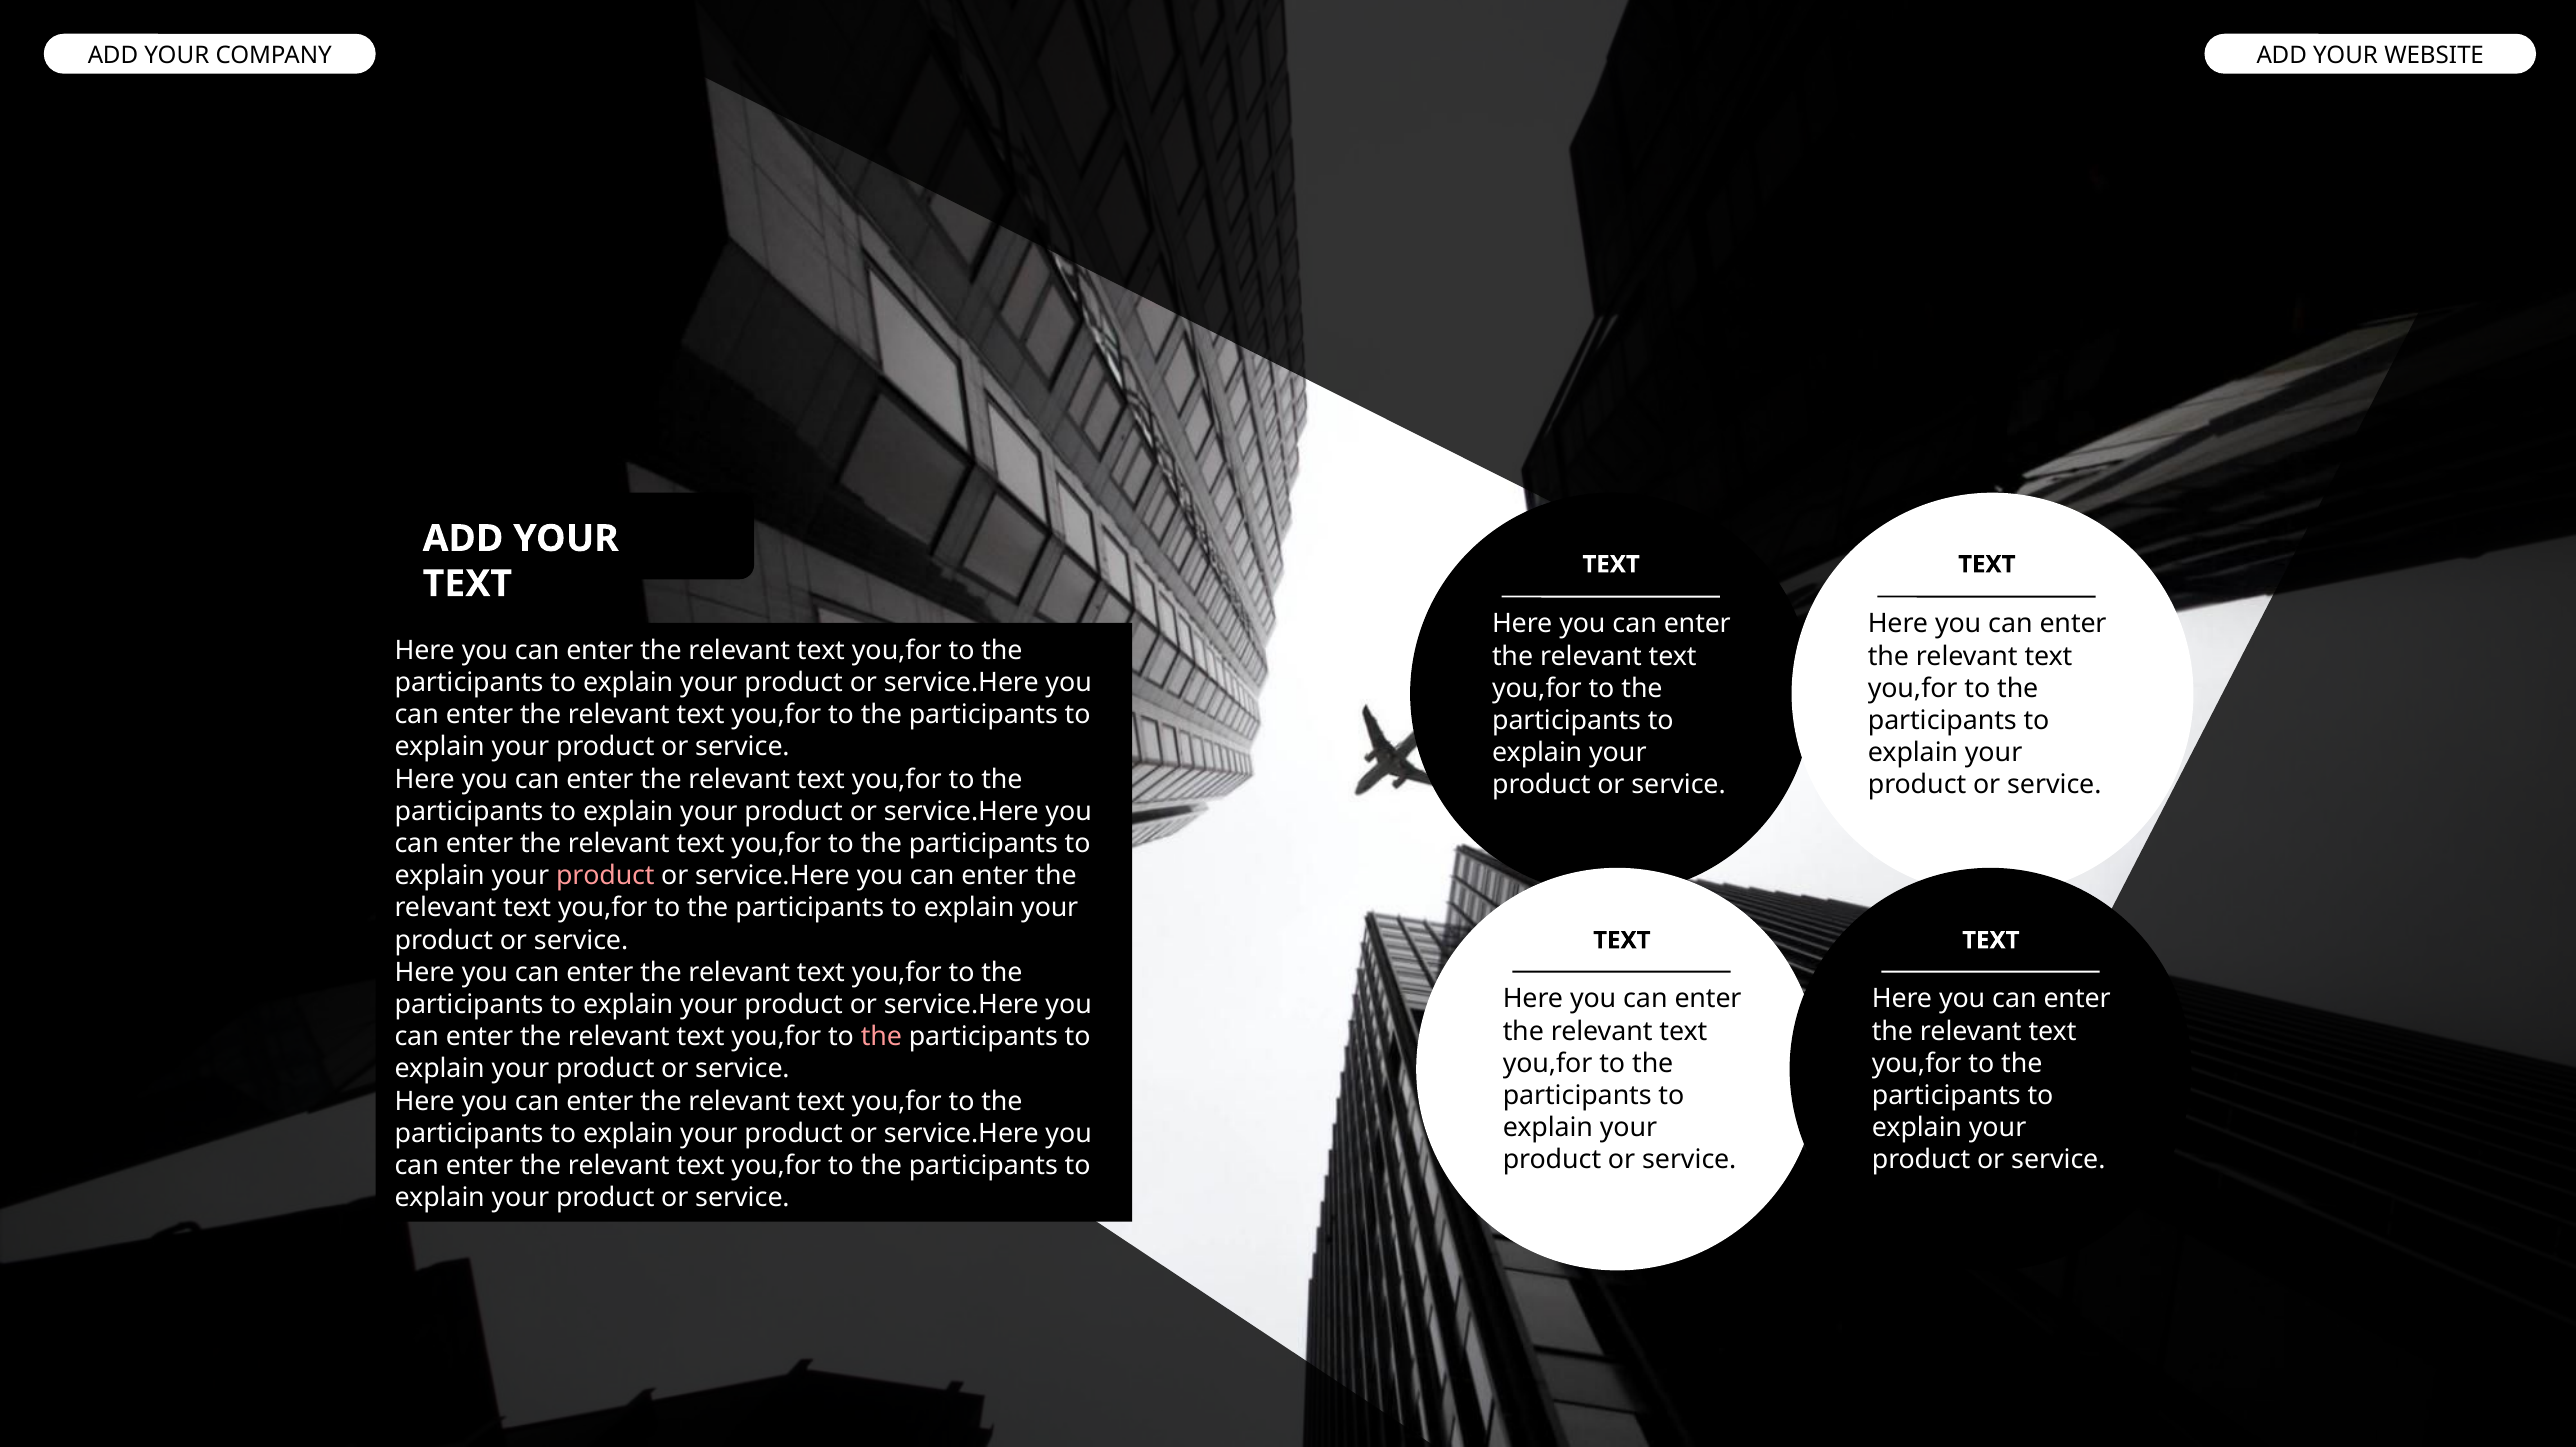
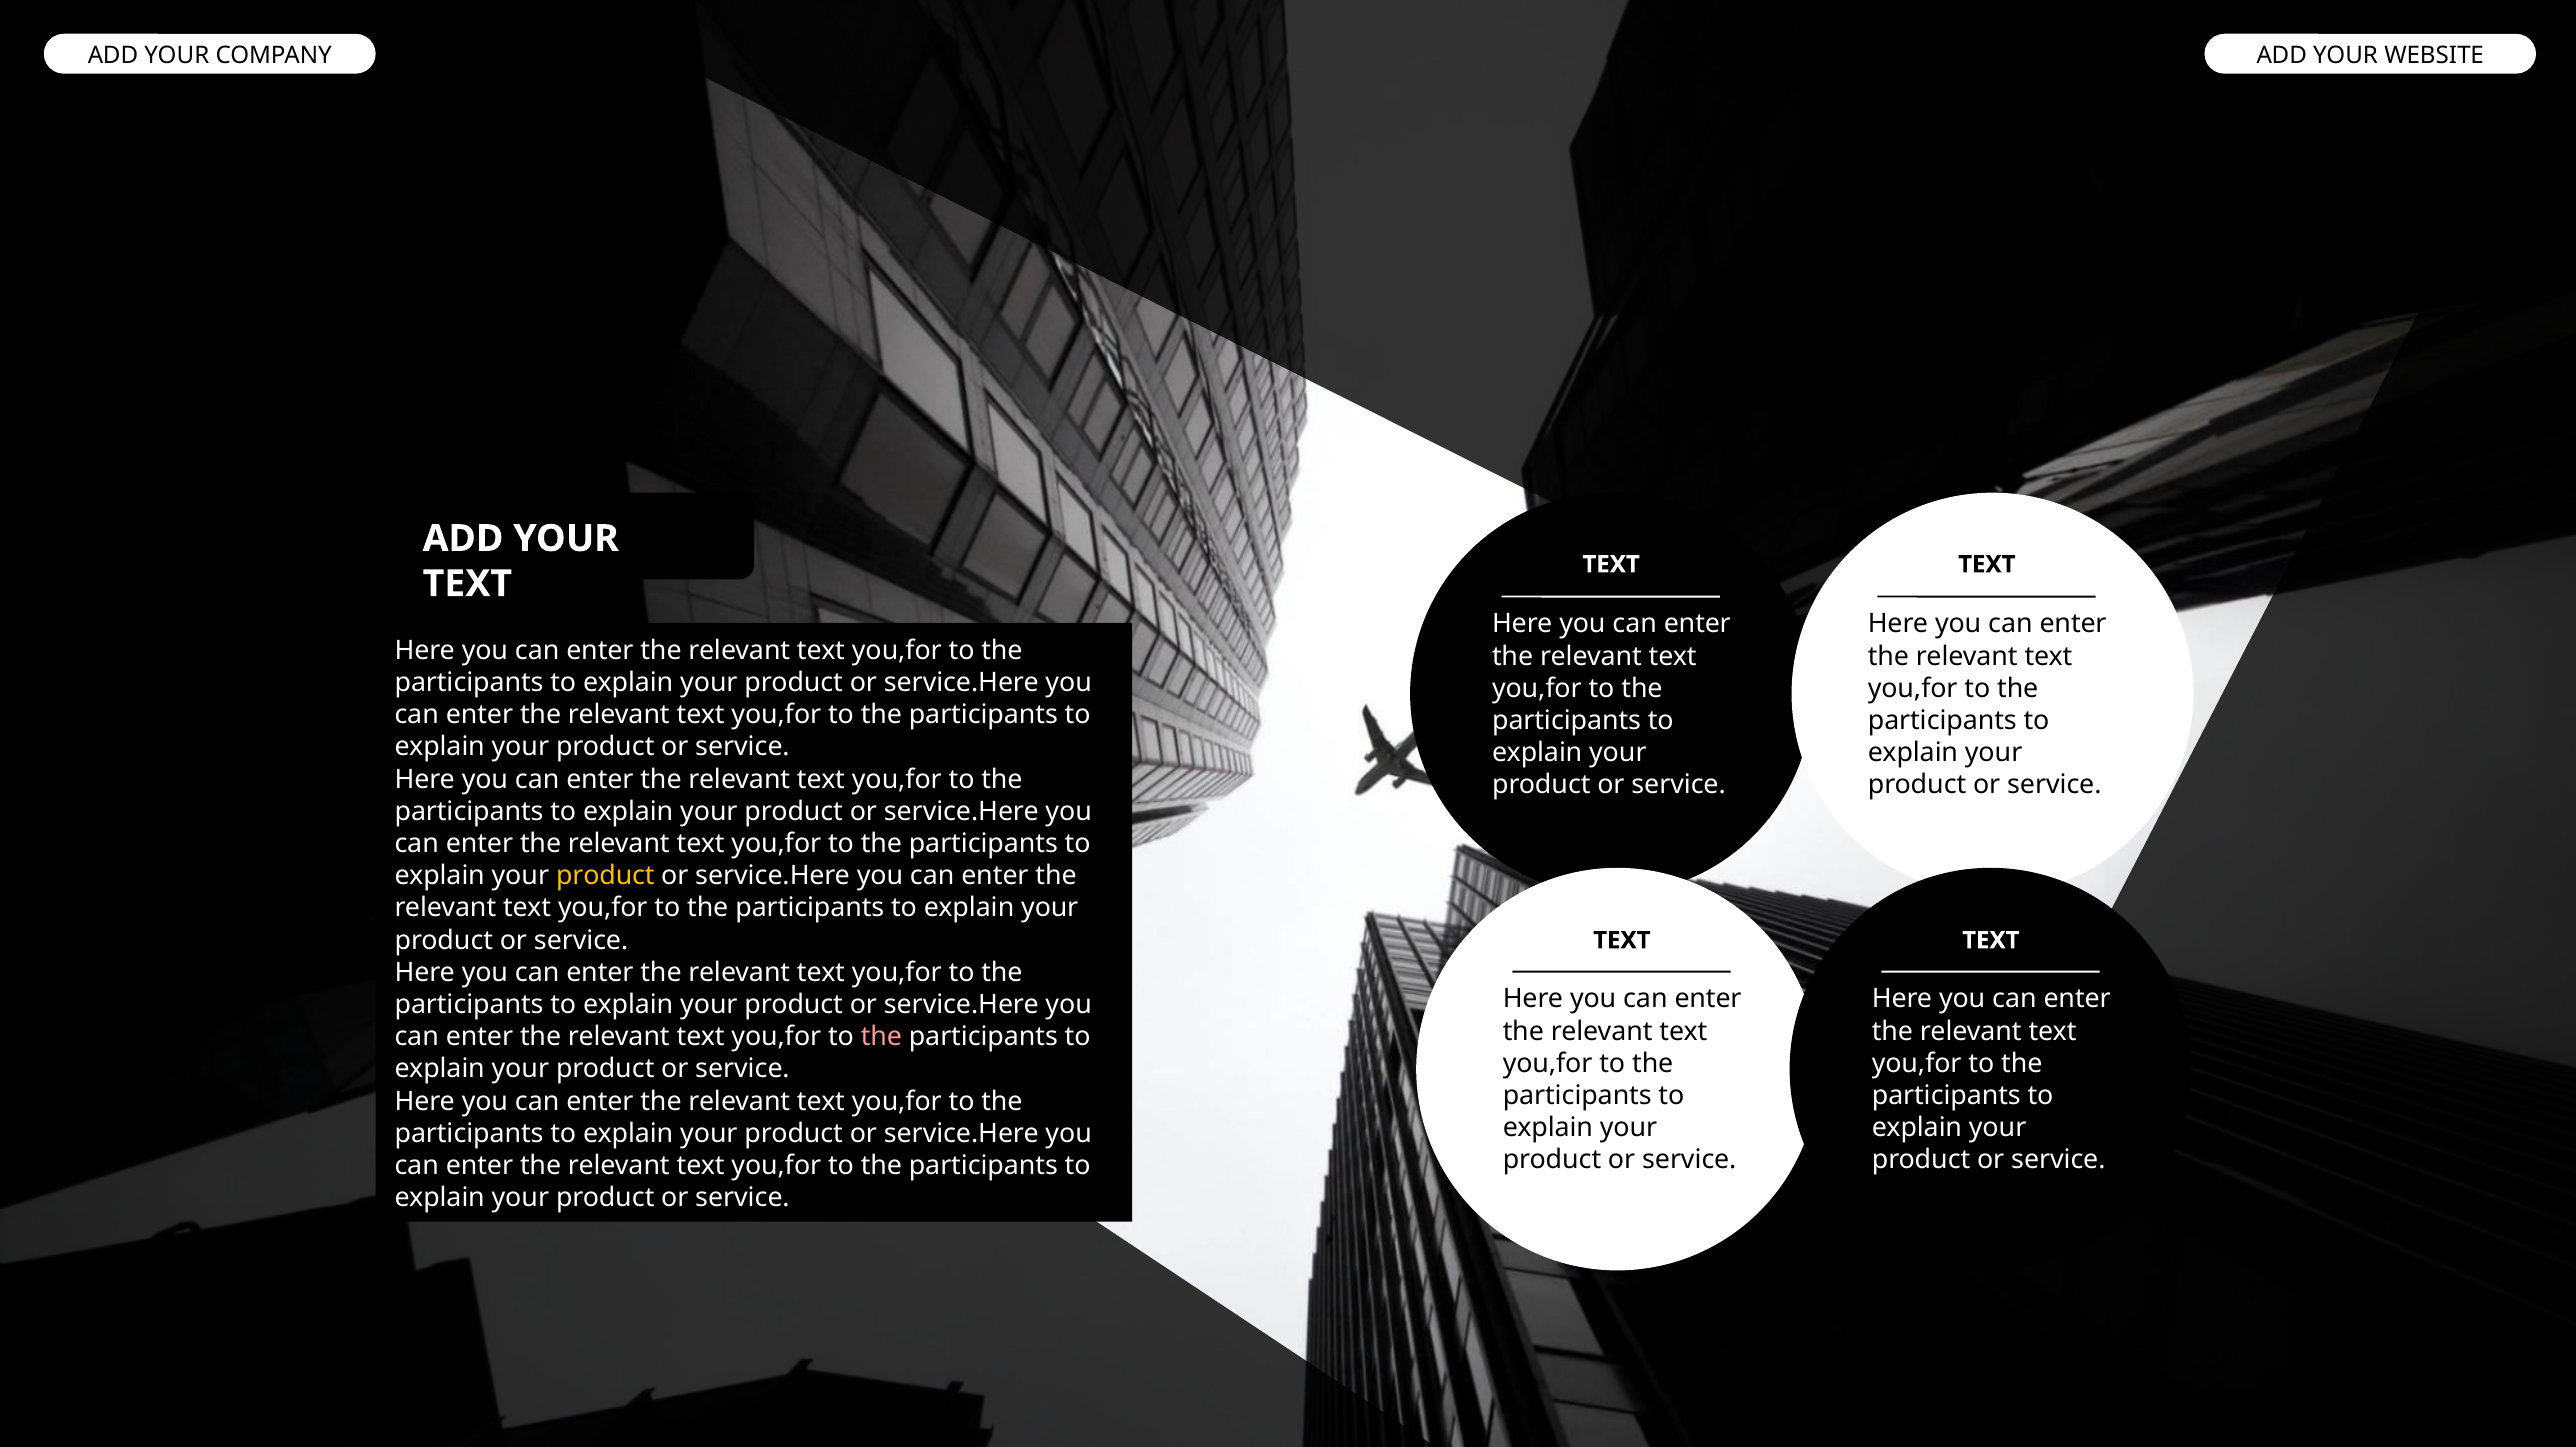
product at (605, 876) colour: pink -> yellow
